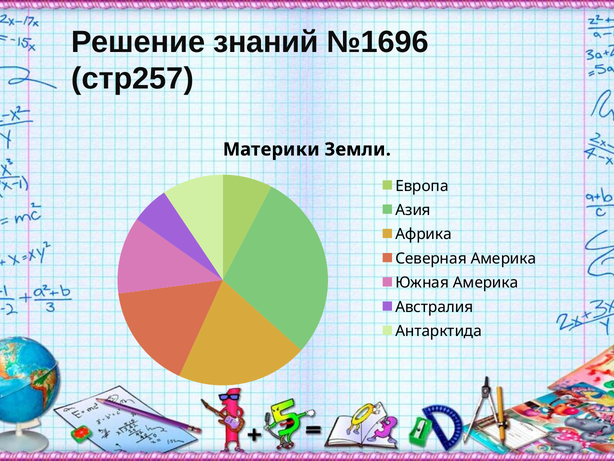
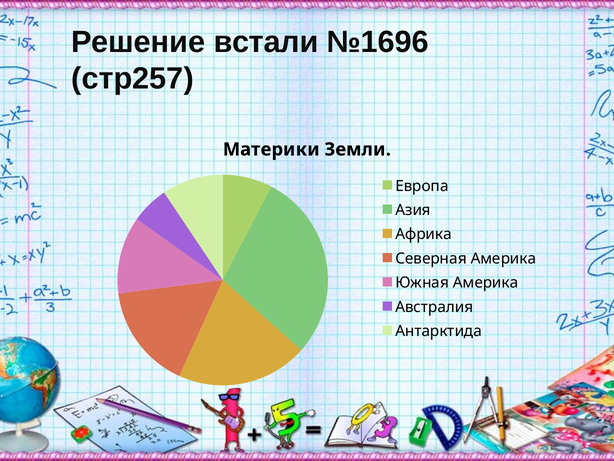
знаний: знаний -> встали
